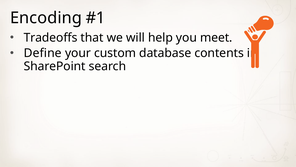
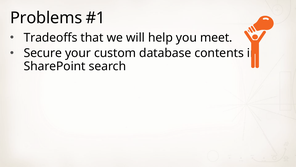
Encoding: Encoding -> Problems
Define: Define -> Secure
